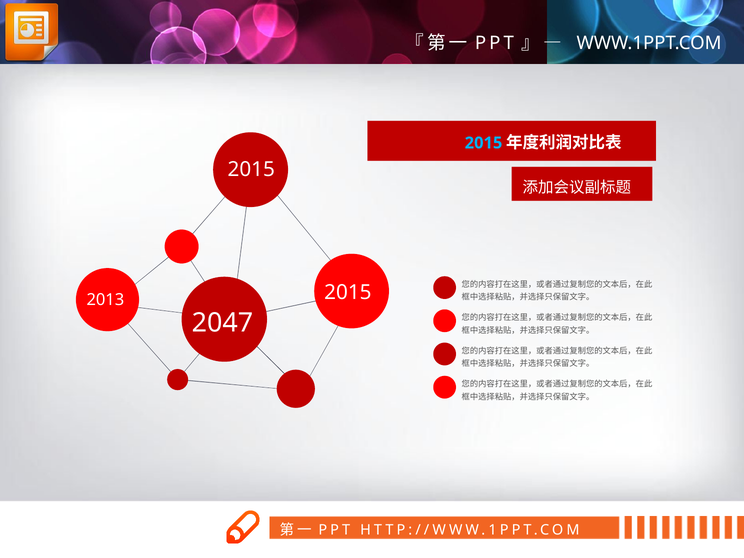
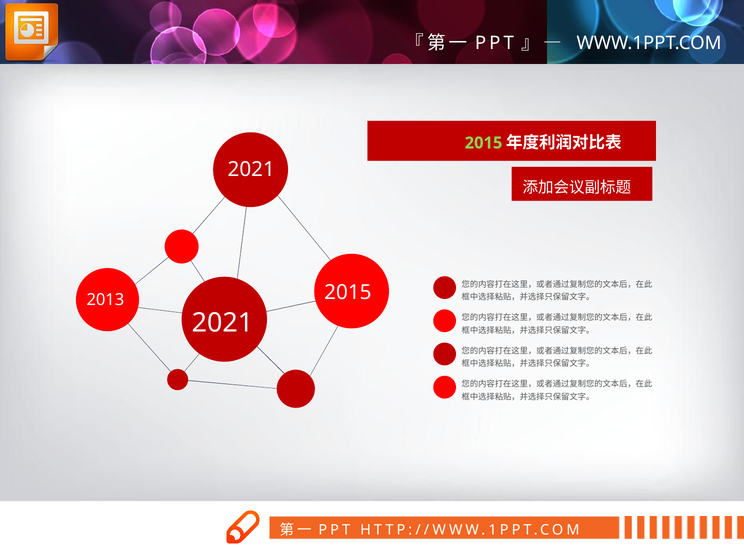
2015 at (484, 143) colour: light blue -> light green
2015 at (251, 169): 2015 -> 2021
2047 at (222, 323): 2047 -> 2021
